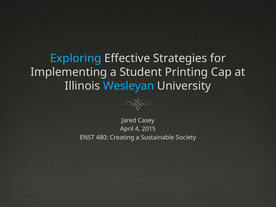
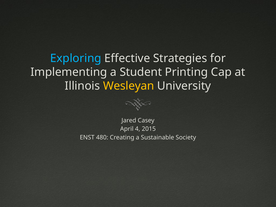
Wesleyan colour: light blue -> yellow
